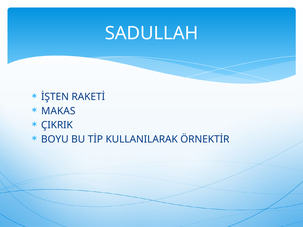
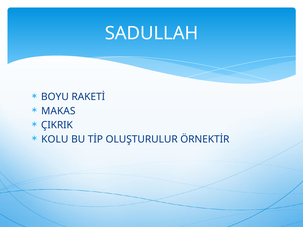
İŞTEN: İŞTEN -> BOYU
BOYU: BOYU -> KOLU
KULLANILARAK: KULLANILARAK -> OLUŞTURULUR
